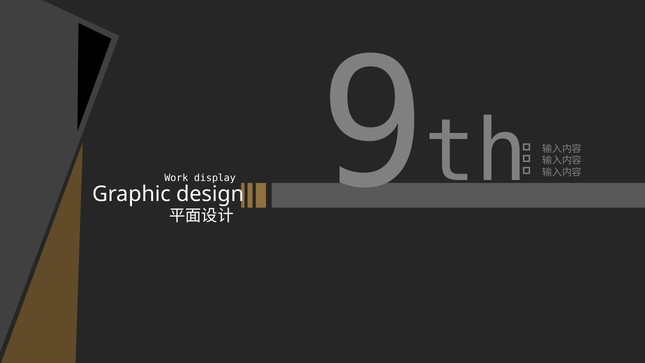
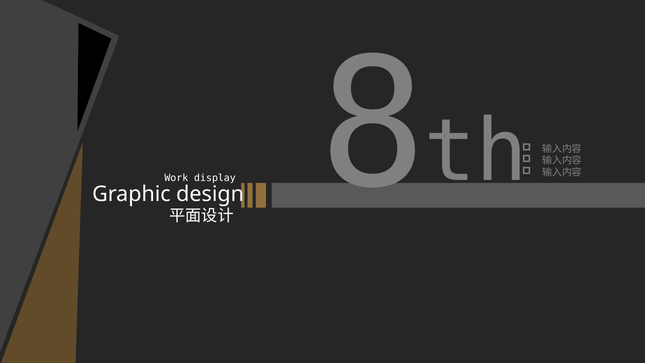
9: 9 -> 8
